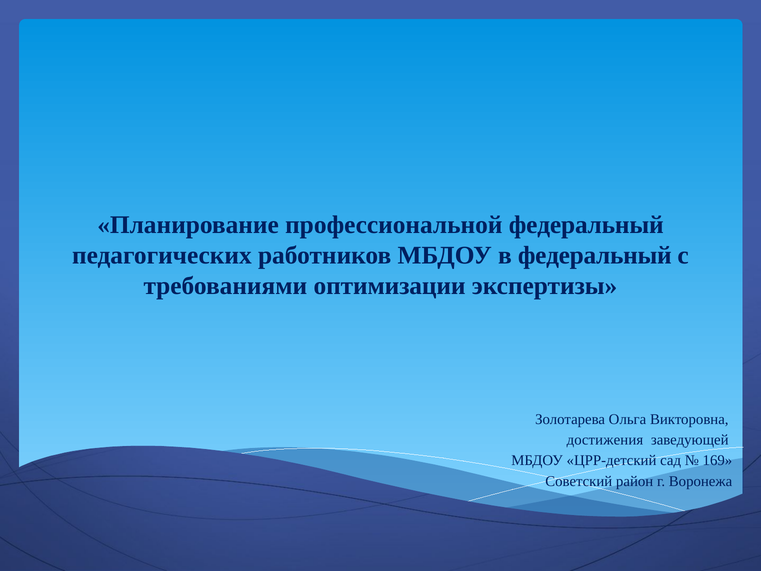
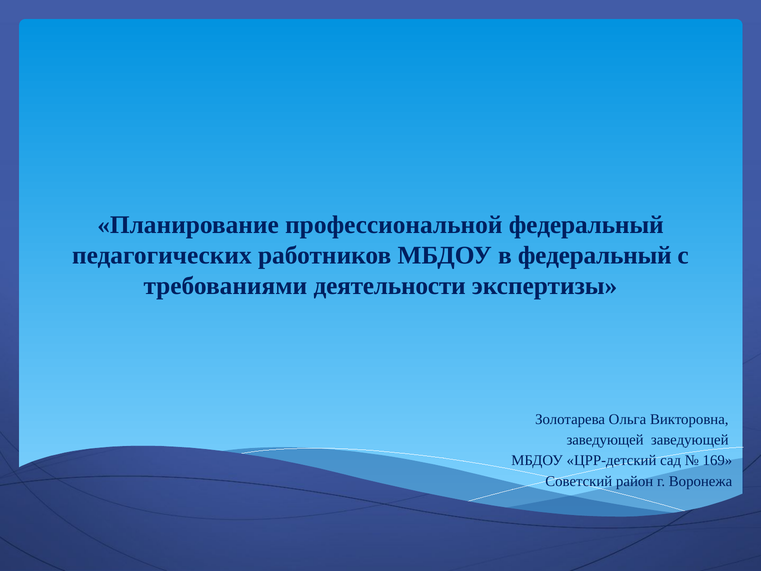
оптимизации: оптимизации -> деятельности
достижения at (605, 440): достижения -> заведующей
